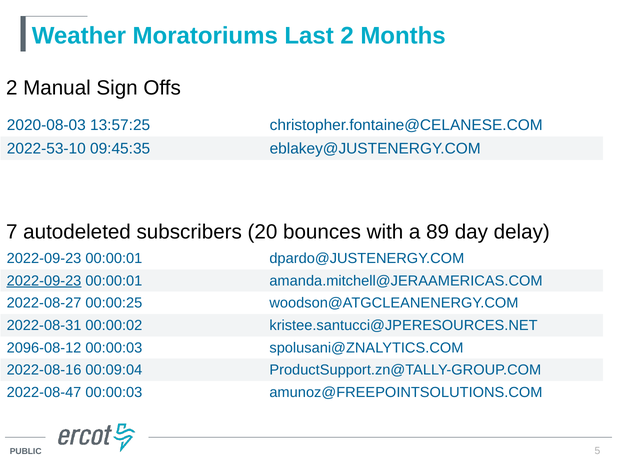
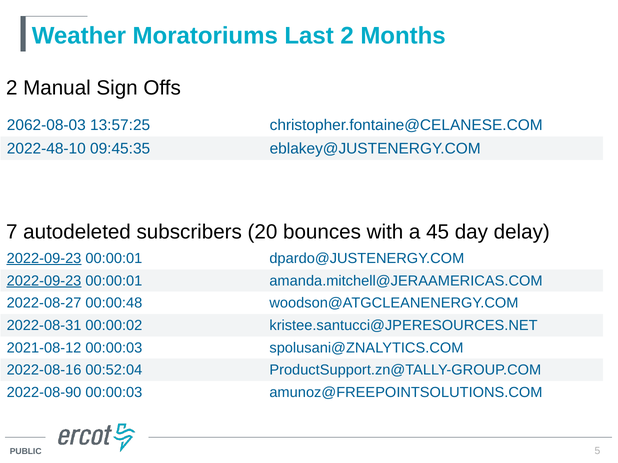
2020-08-03: 2020-08-03 -> 2062-08-03
2022-53-10: 2022-53-10 -> 2022-48-10
89: 89 -> 45
2022-09-23 at (44, 259) underline: none -> present
00:00:25: 00:00:25 -> 00:00:48
2096-08-12: 2096-08-12 -> 2021-08-12
00:09:04: 00:09:04 -> 00:52:04
2022-08-47: 2022-08-47 -> 2022-08-90
